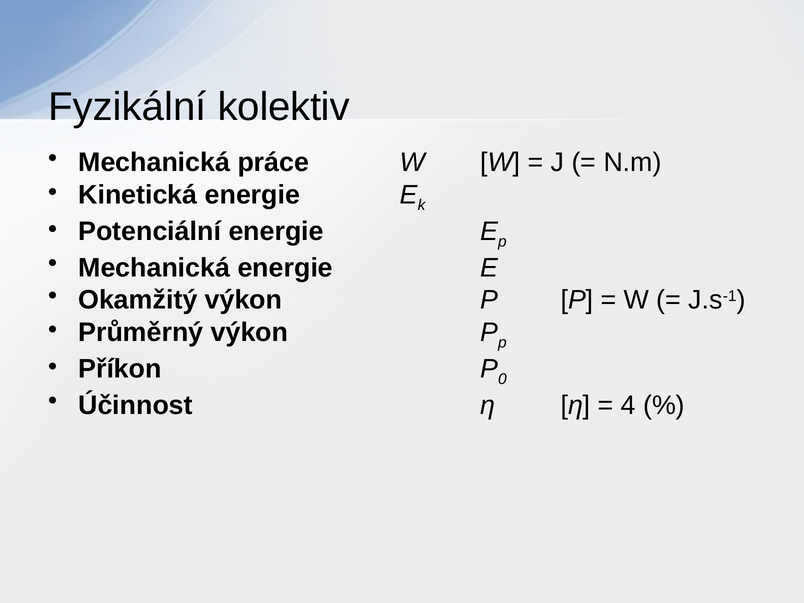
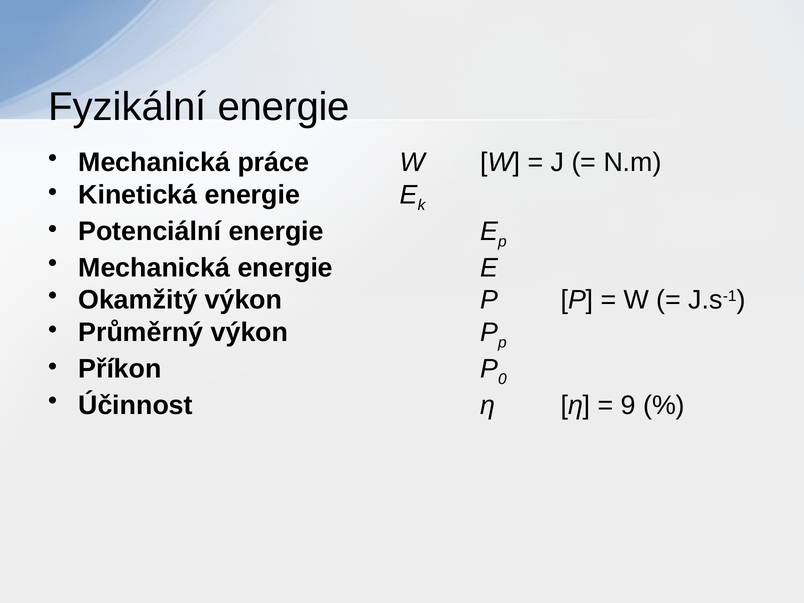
Fyzikální kolektiv: kolektiv -> energie
4: 4 -> 9
